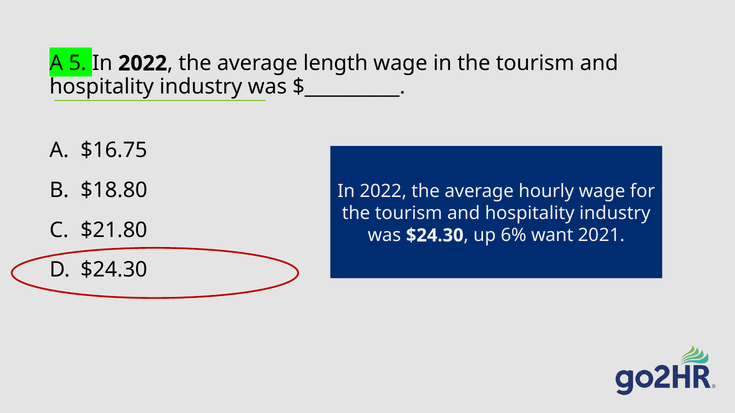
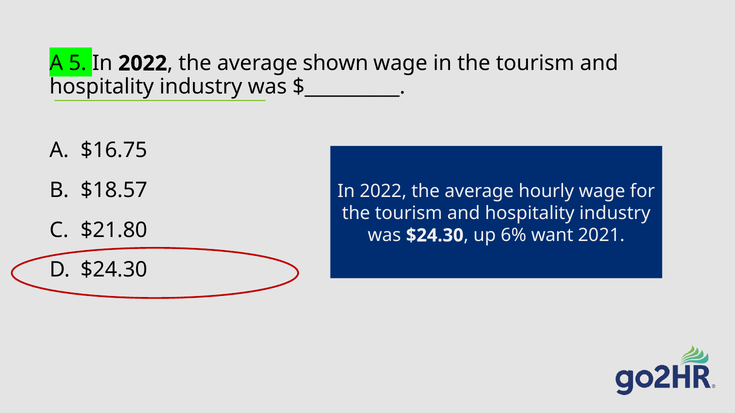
length: length -> shown
$18.80: $18.80 -> $18.57
